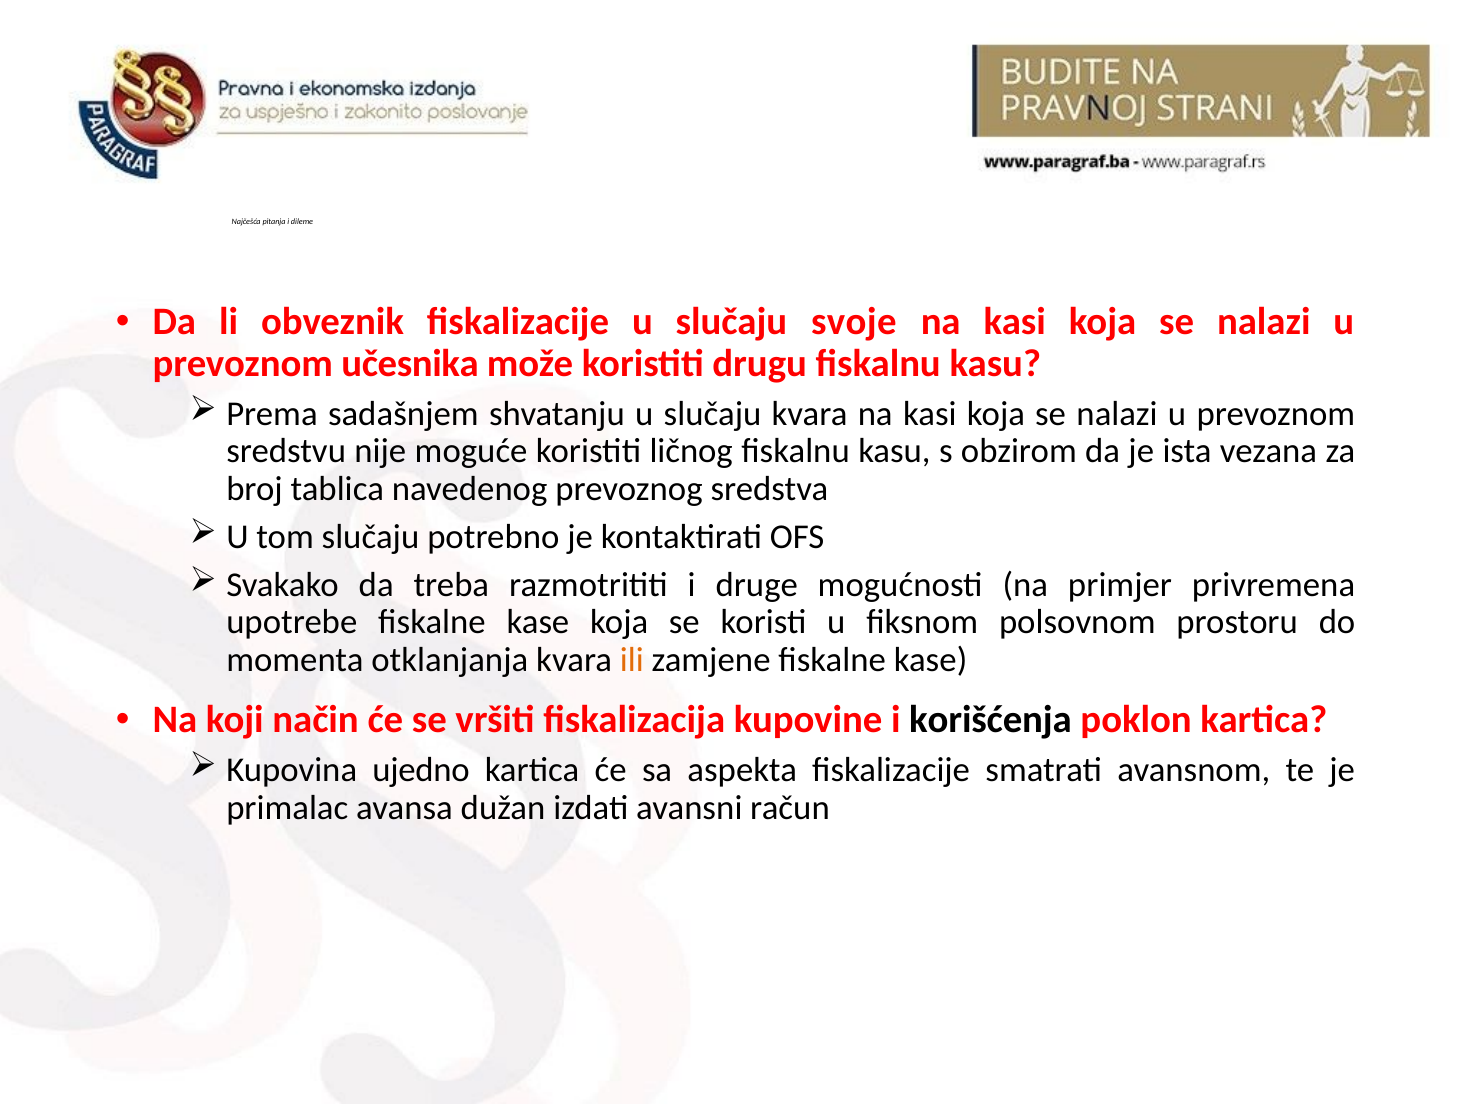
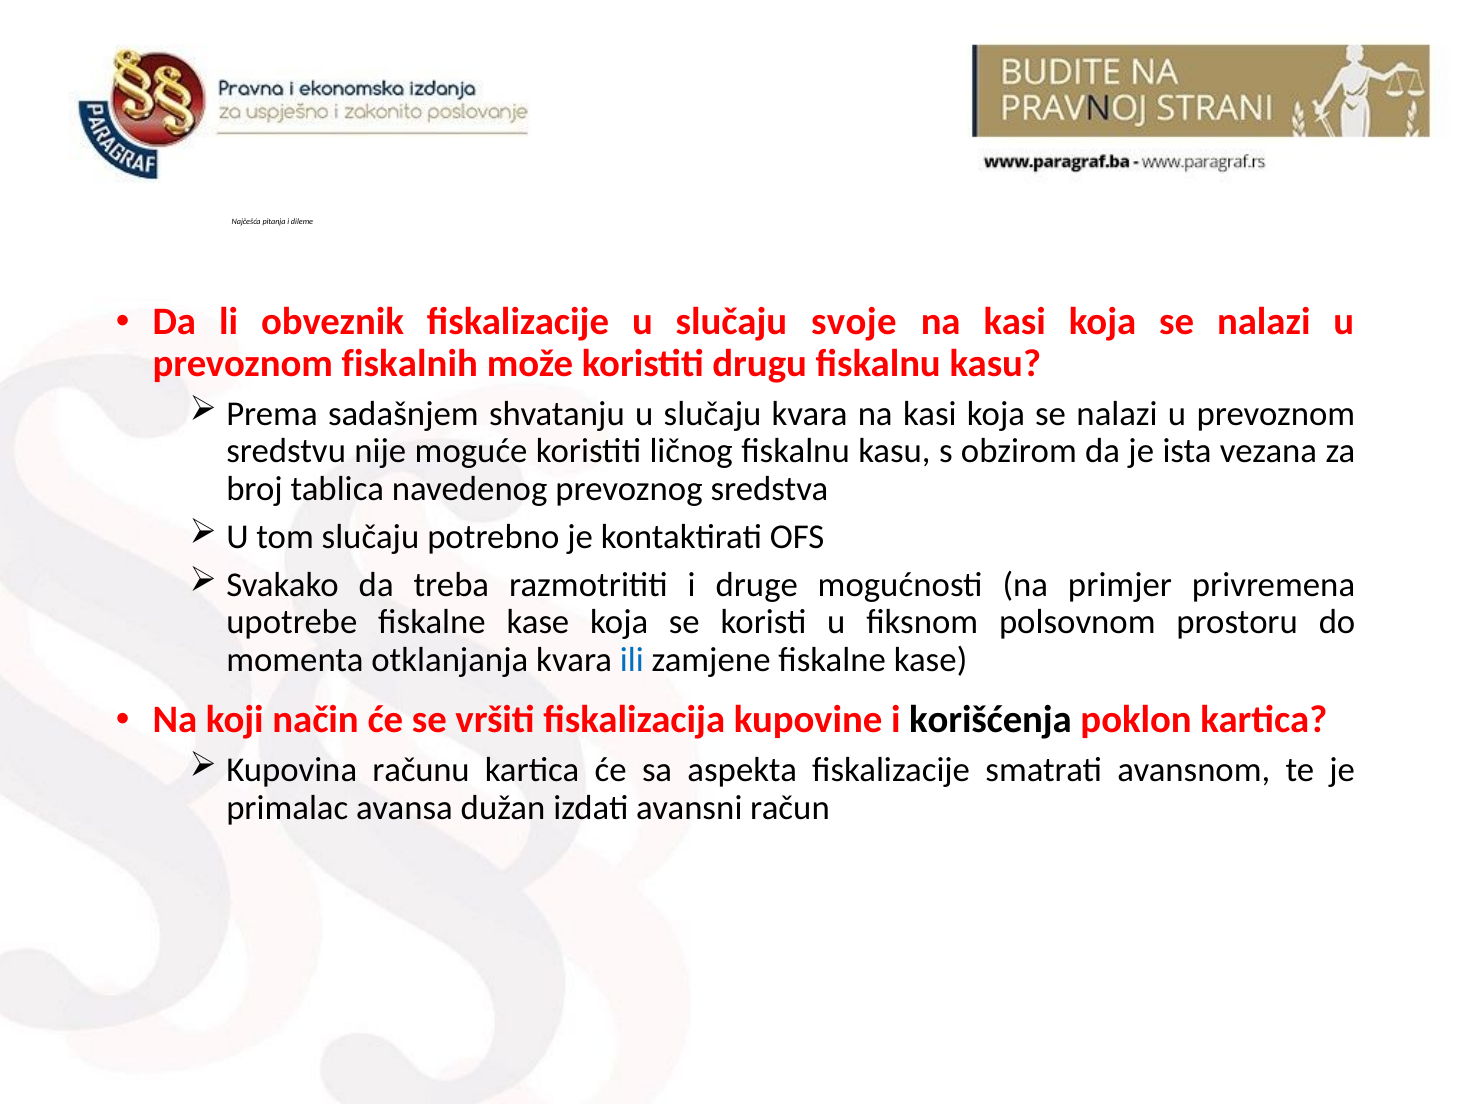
učesnika: učesnika -> fiskalnih
ili colour: orange -> blue
ujedno: ujedno -> računu
